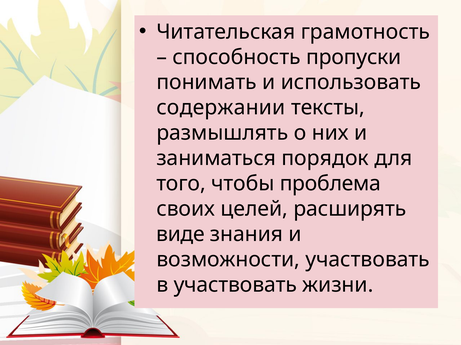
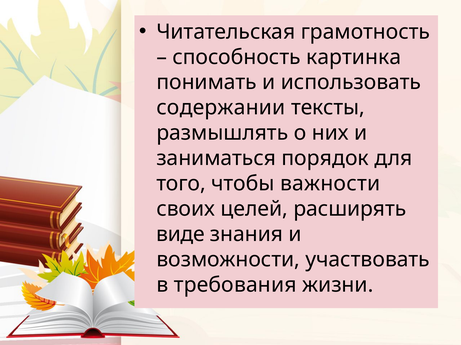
пропуски: пропуски -> картинка
проблема: проблема -> важности
в участвовать: участвовать -> требования
